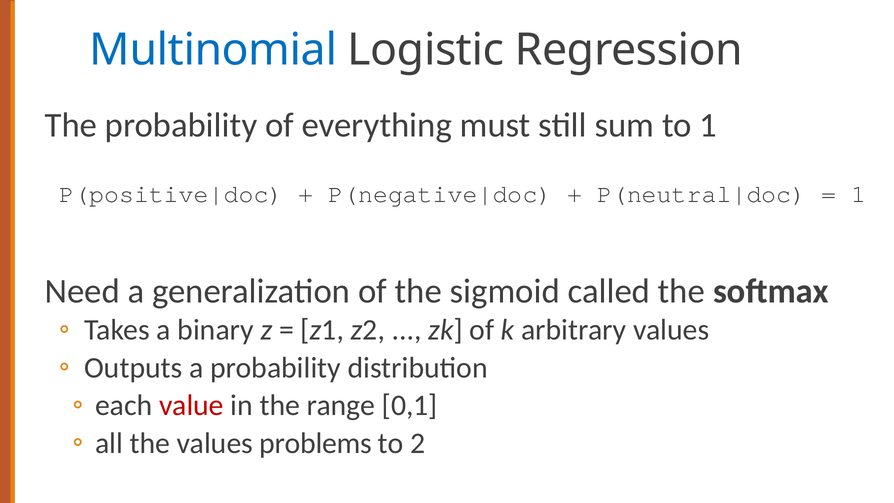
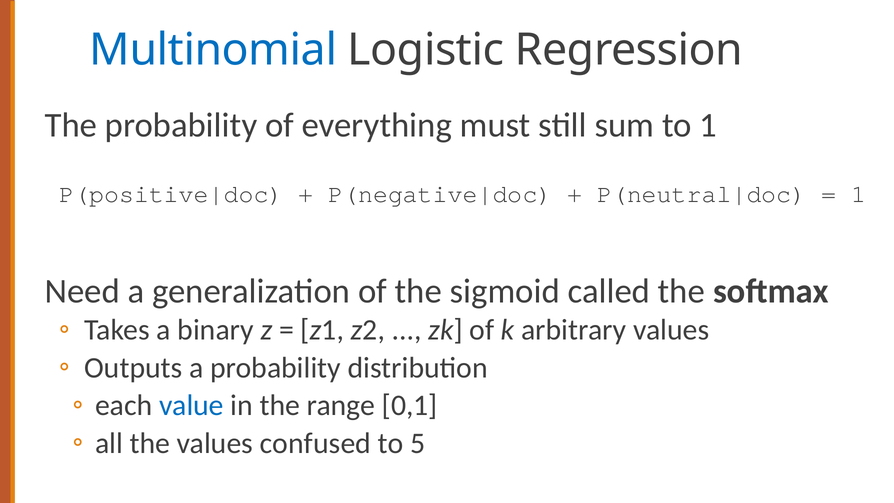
value colour: red -> blue
problems: problems -> confused
2: 2 -> 5
